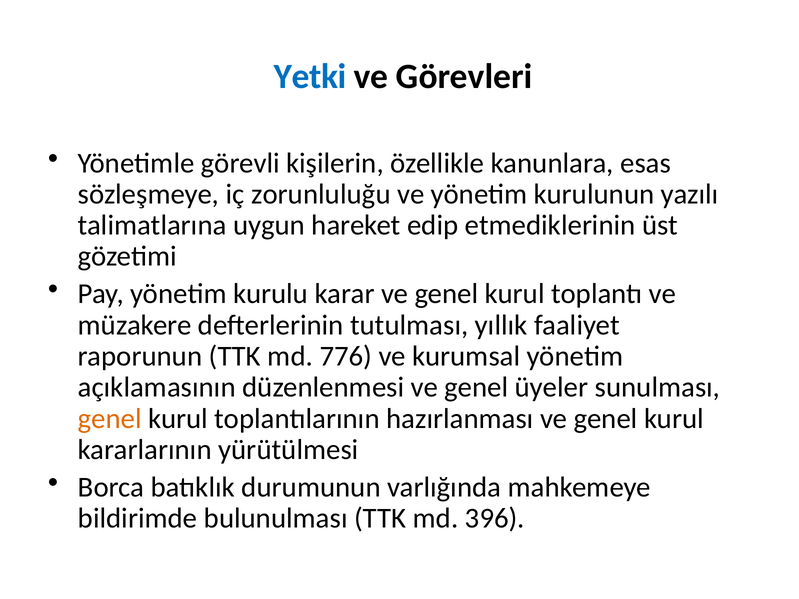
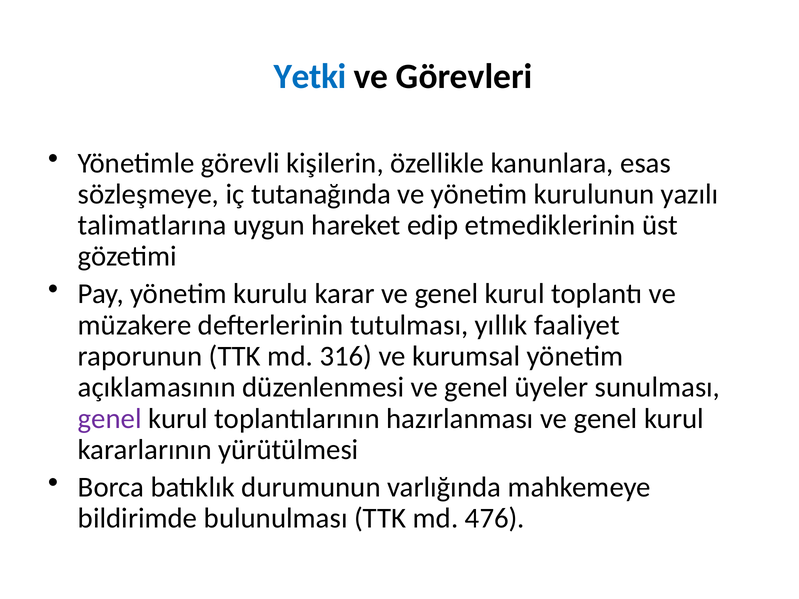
zorunluluğu: zorunluluğu -> tutanağında
776: 776 -> 316
genel at (110, 419) colour: orange -> purple
396: 396 -> 476
